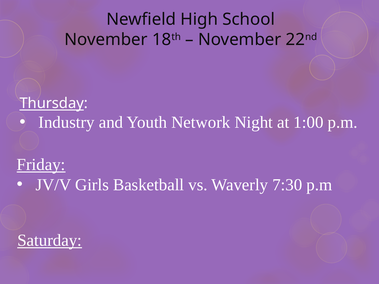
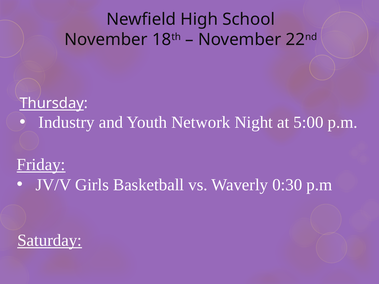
1:00: 1:00 -> 5:00
7:30: 7:30 -> 0:30
